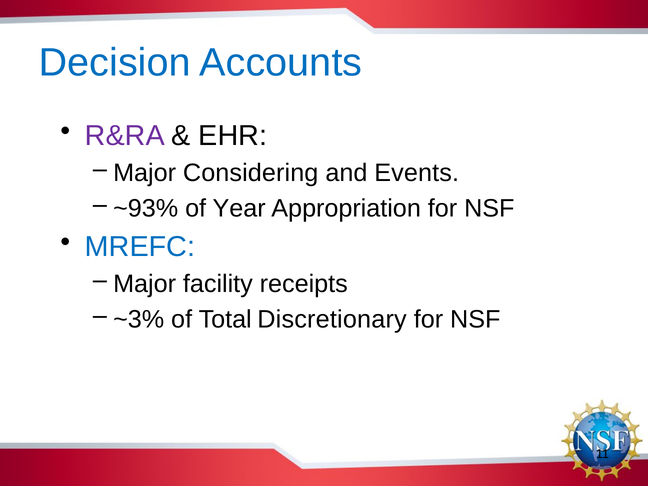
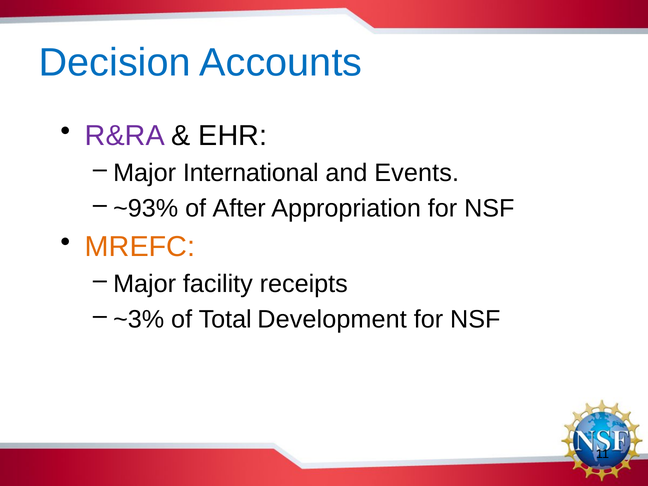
Considering: Considering -> International
Year: Year -> After
MREFC colour: blue -> orange
Discretionary: Discretionary -> Development
